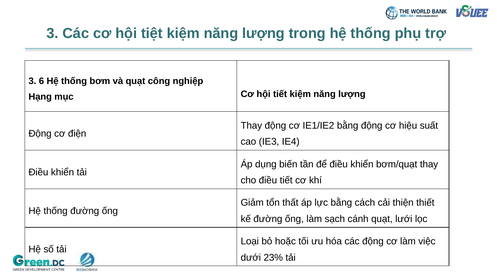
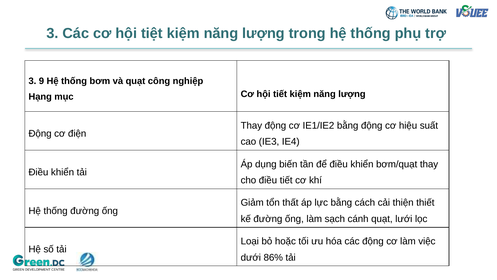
6: 6 -> 9
23%: 23% -> 86%
